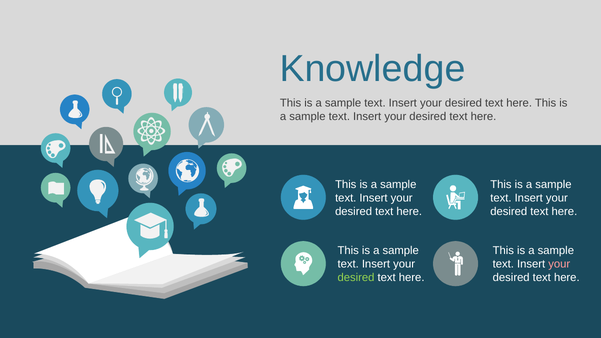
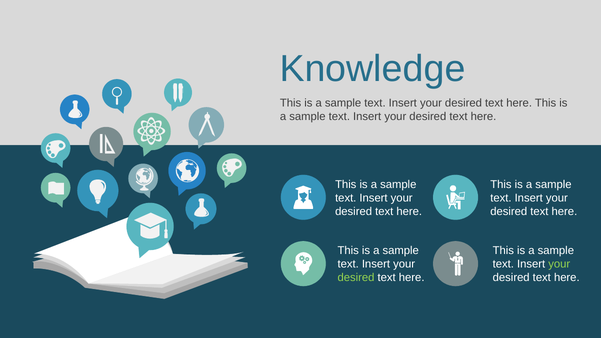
your at (559, 264) colour: pink -> light green
